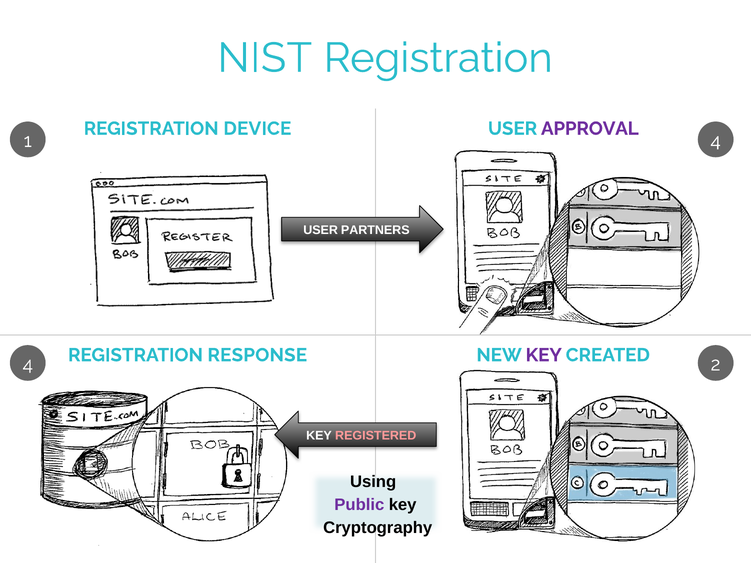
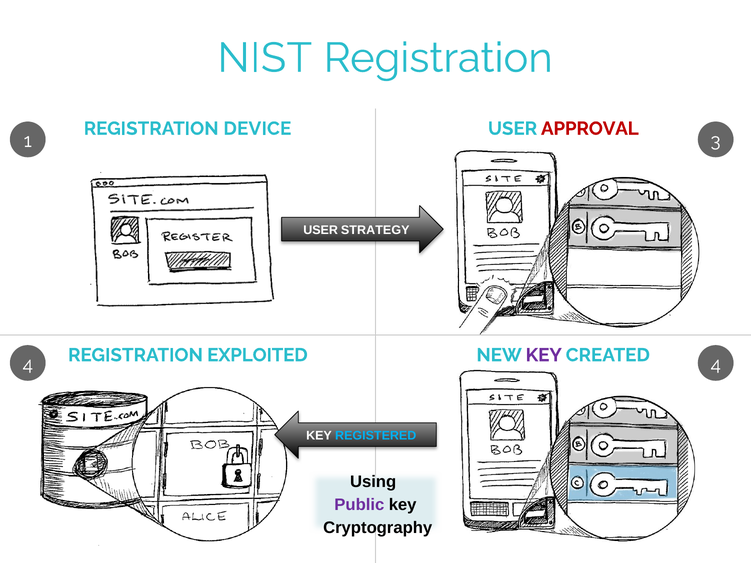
APPROVAL colour: purple -> red
1 4: 4 -> 3
PARTNERS: PARTNERS -> STRATEGY
RESPONSE: RESPONSE -> EXPLOITED
4 2: 2 -> 4
REGISTERED colour: pink -> light blue
